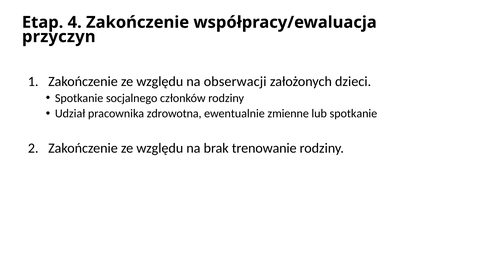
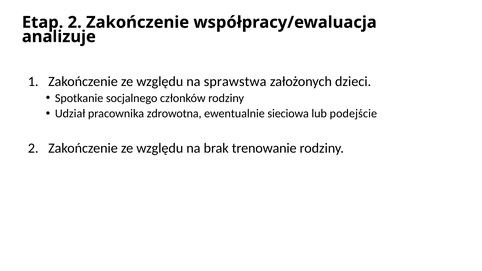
Etap 4: 4 -> 2
przyczyn: przyczyn -> analizuje
obserwacji: obserwacji -> sprawstwa
zmienne: zmienne -> sieciowa
lub spotkanie: spotkanie -> podejście
